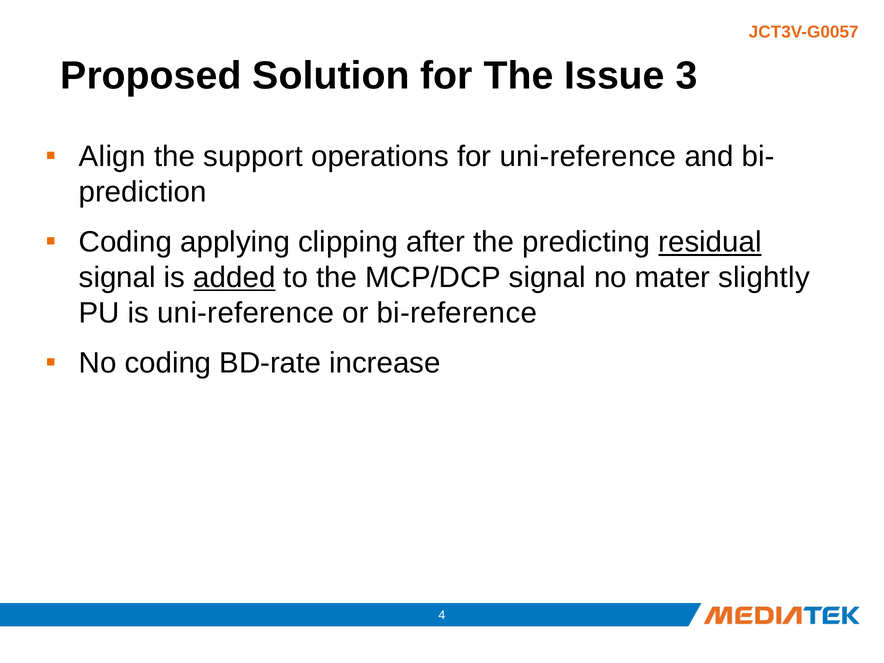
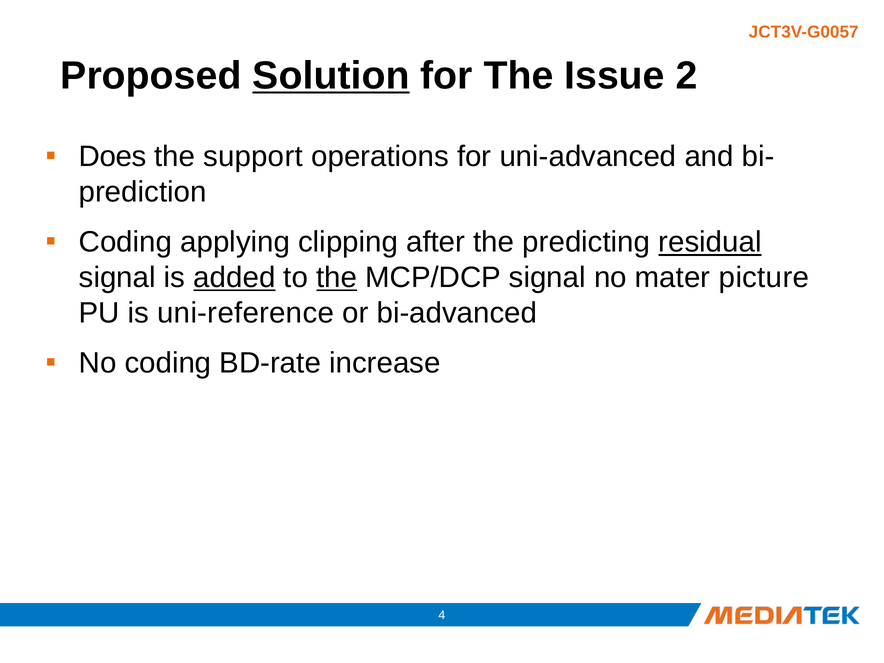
Solution underline: none -> present
3: 3 -> 2
Align: Align -> Does
for uni-reference: uni-reference -> uni-advanced
the at (337, 278) underline: none -> present
slightly: slightly -> picture
bi-reference: bi-reference -> bi-advanced
